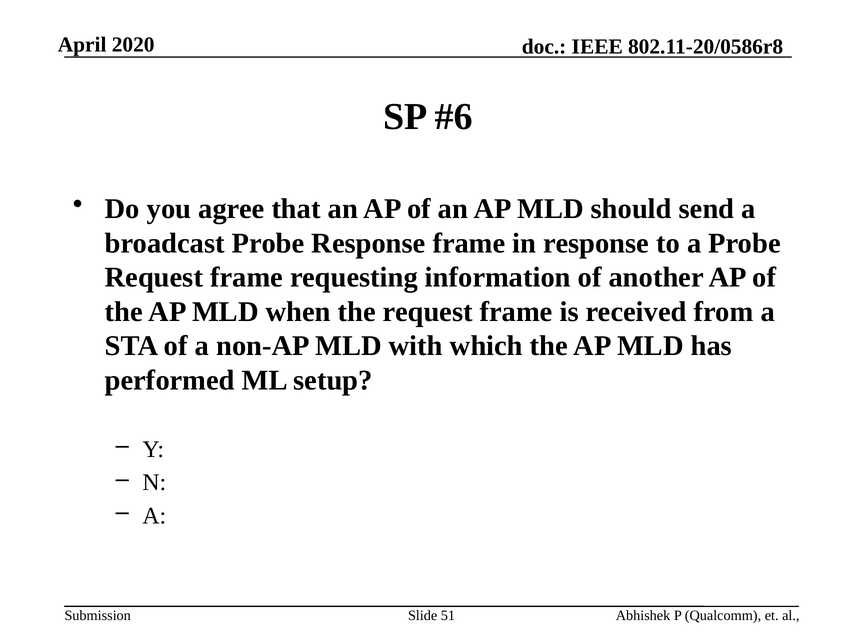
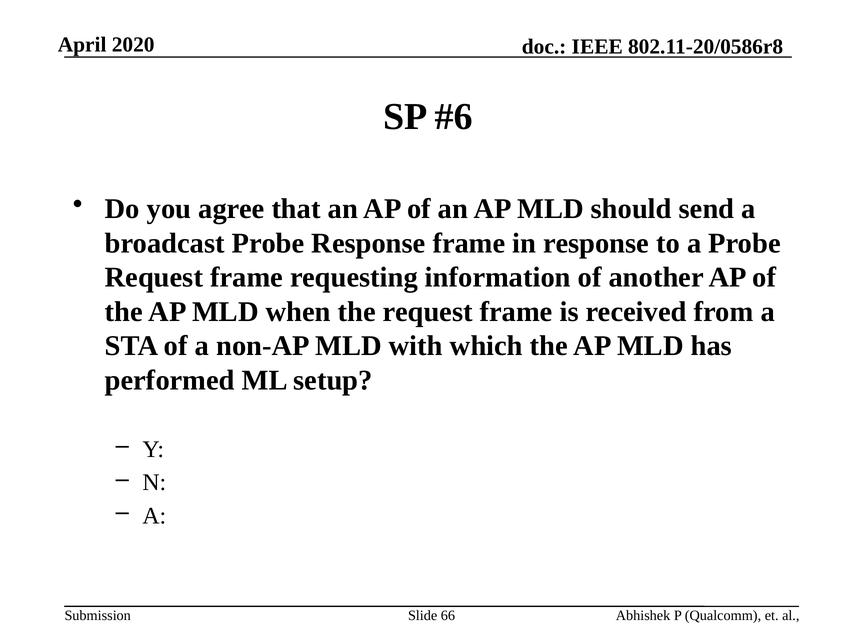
51: 51 -> 66
